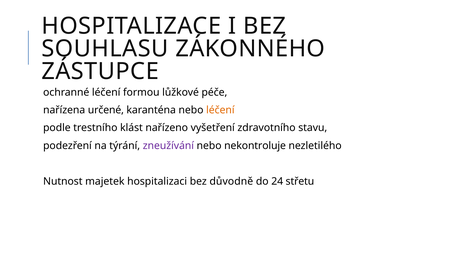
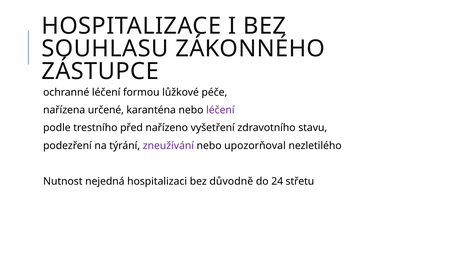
léčení at (220, 110) colour: orange -> purple
klást: klást -> před
nekontroluje: nekontroluje -> upozorňoval
majetek: majetek -> nejedná
